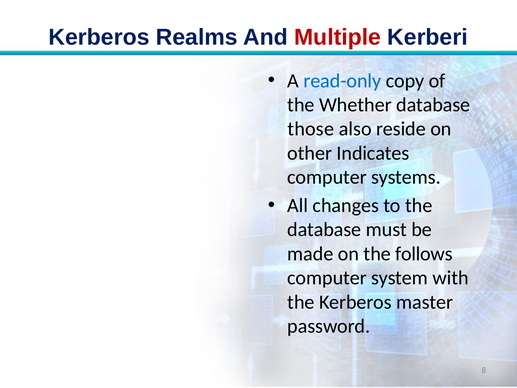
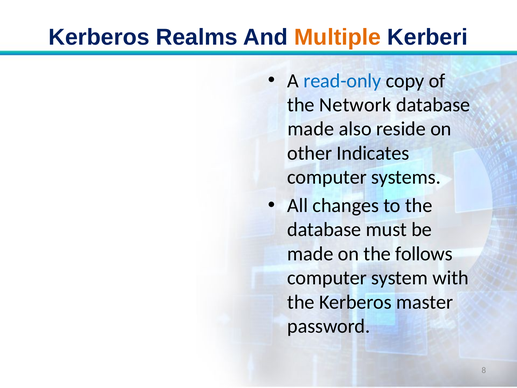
Multiple colour: red -> orange
Whether: Whether -> Network
those at (311, 129): those -> made
